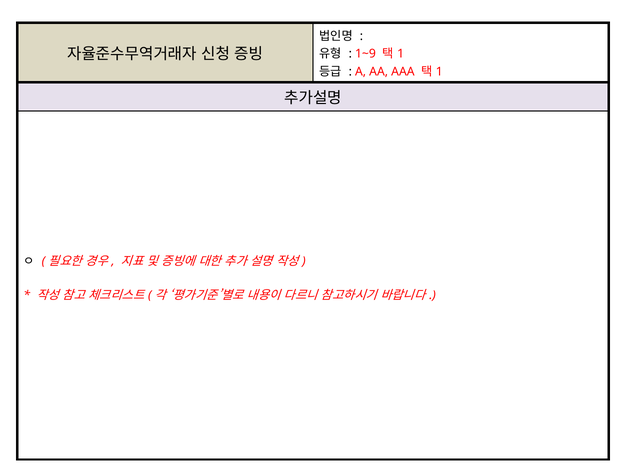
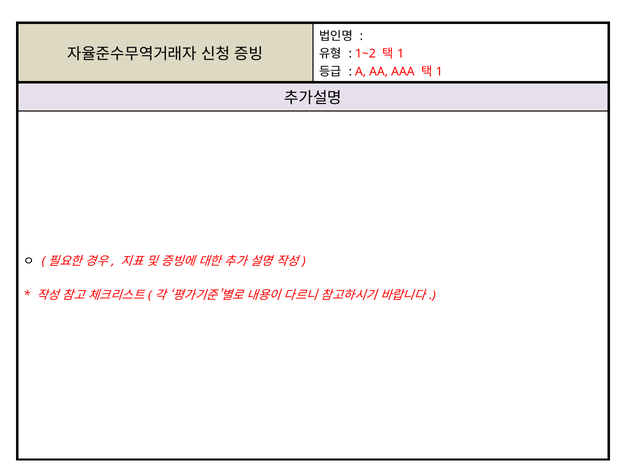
1~9: 1~9 -> 1~2
